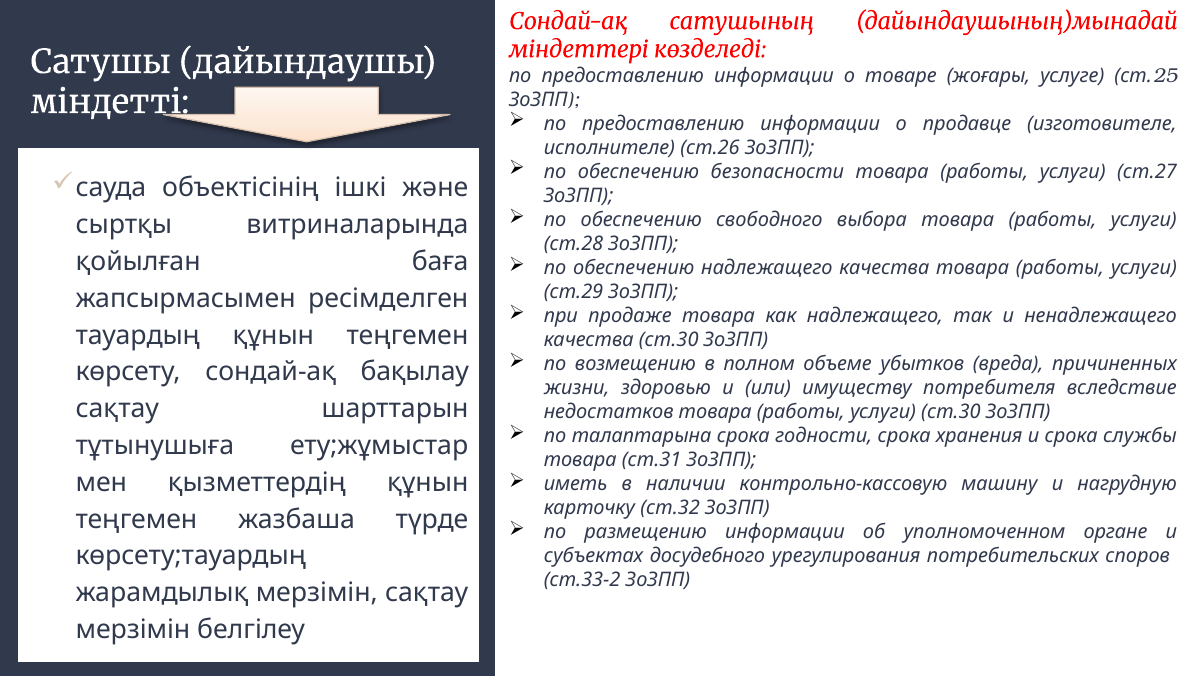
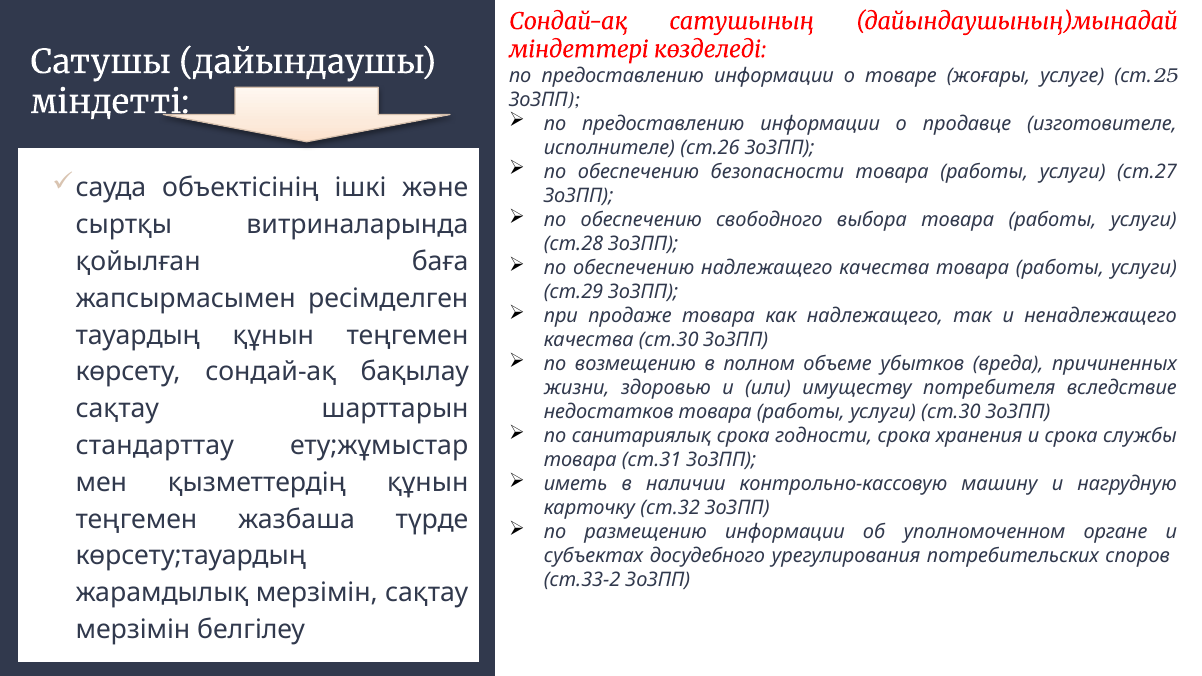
талаптарына: талаптарына -> санитариялық
тұтынушыға: тұтынушыға -> стандарттау
